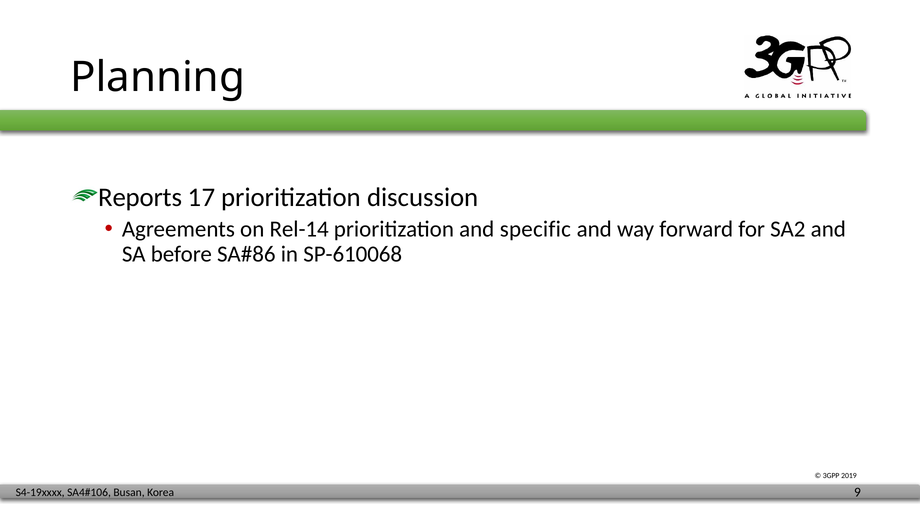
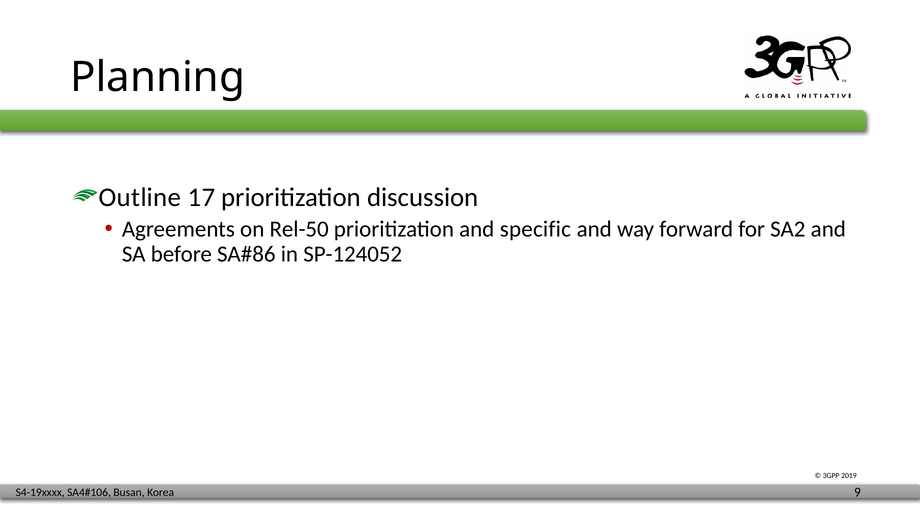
Reports: Reports -> Outline
Rel-14: Rel-14 -> Rel-50
SP-610068: SP-610068 -> SP-124052
